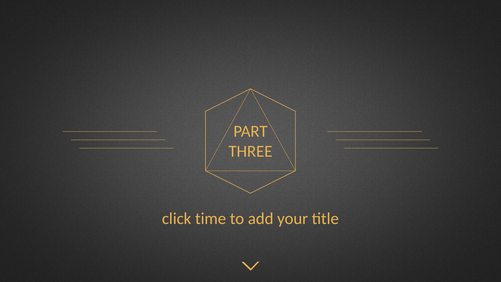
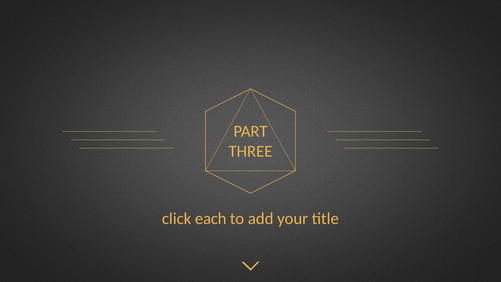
time: time -> each
